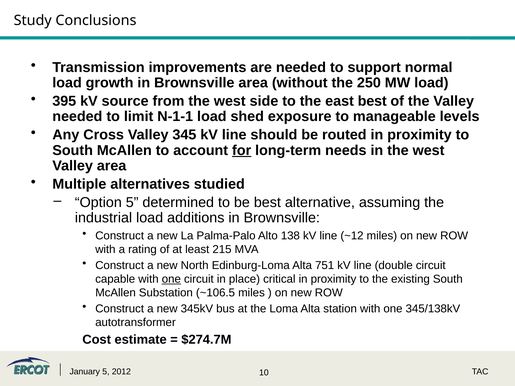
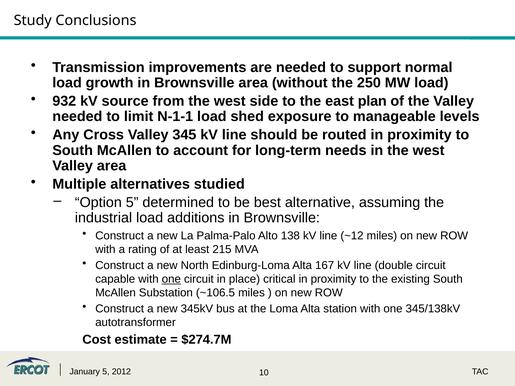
395: 395 -> 932
east best: best -> plan
for underline: present -> none
751: 751 -> 167
